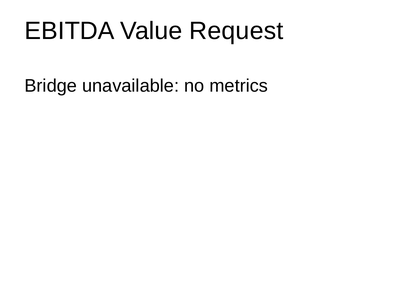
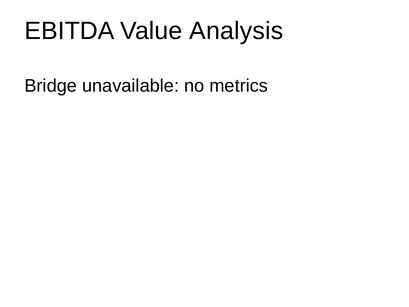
Request: Request -> Analysis
